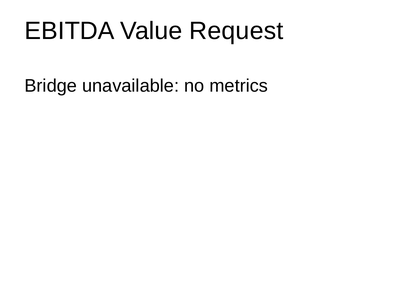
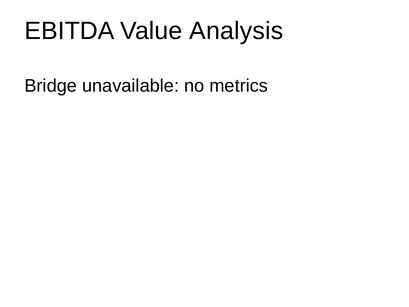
Request: Request -> Analysis
